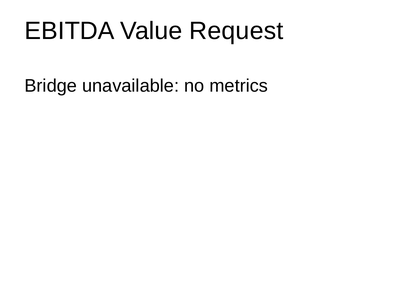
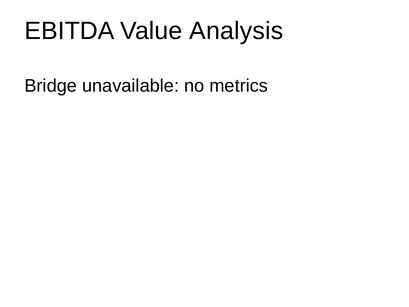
Request: Request -> Analysis
